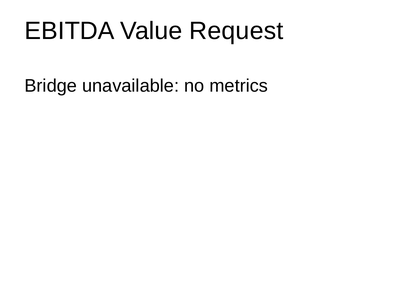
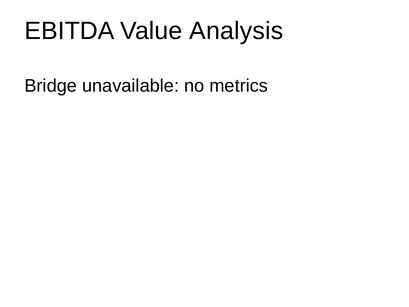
Request: Request -> Analysis
